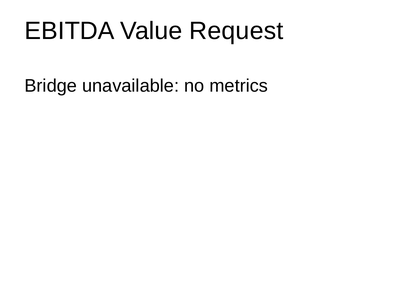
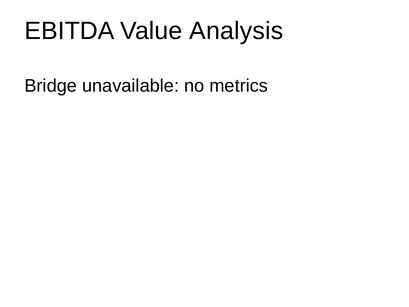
Request: Request -> Analysis
